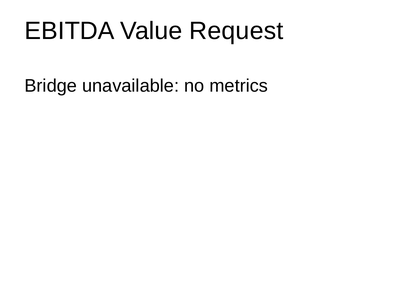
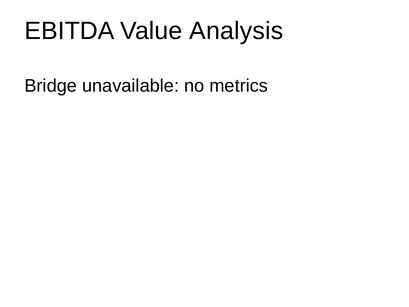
Request: Request -> Analysis
